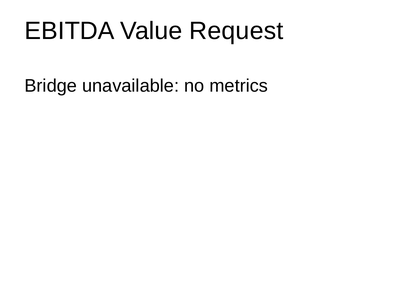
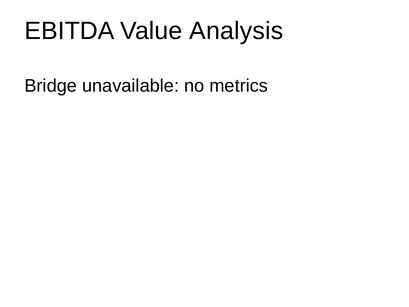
Request: Request -> Analysis
